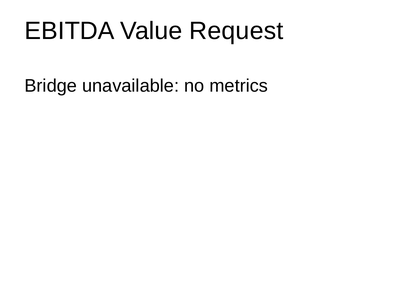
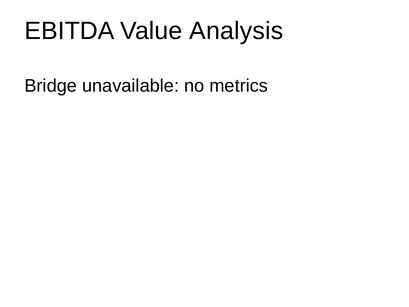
Request: Request -> Analysis
